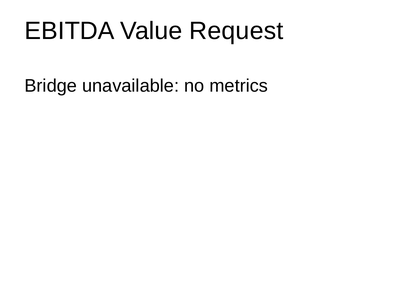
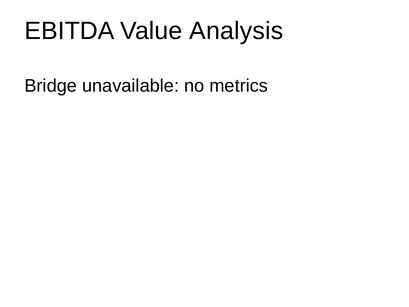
Request: Request -> Analysis
